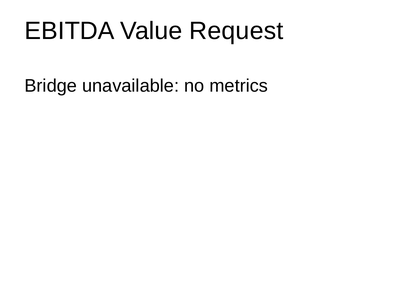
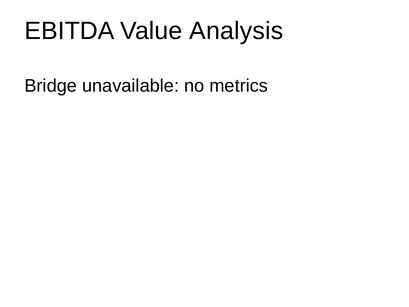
Request: Request -> Analysis
